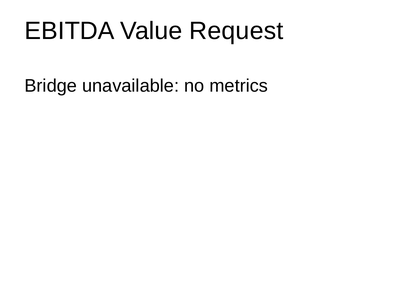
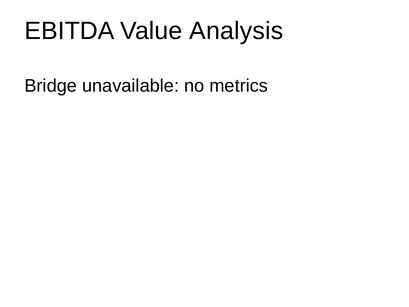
Request: Request -> Analysis
